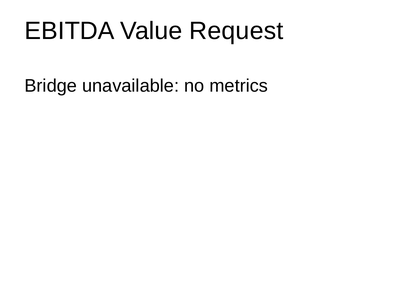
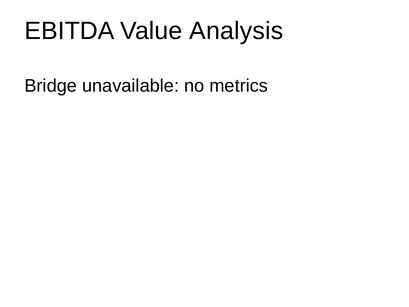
Request: Request -> Analysis
